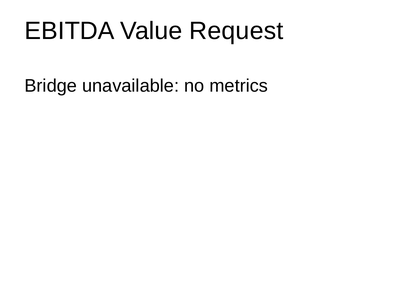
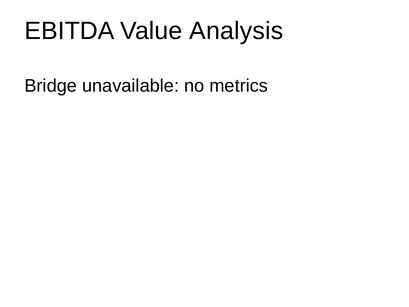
Request: Request -> Analysis
